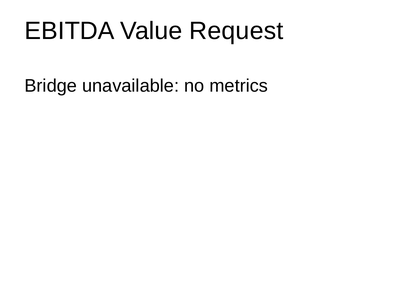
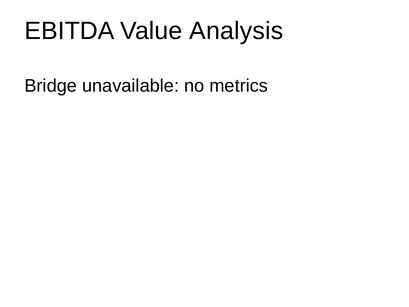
Request: Request -> Analysis
